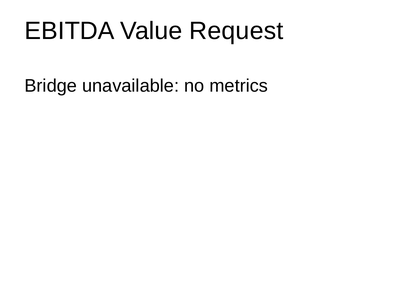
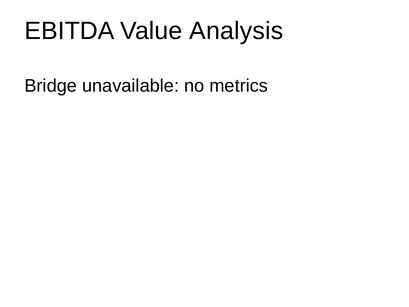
Request: Request -> Analysis
